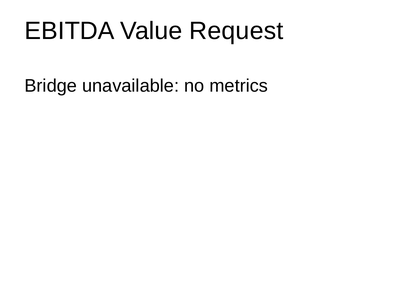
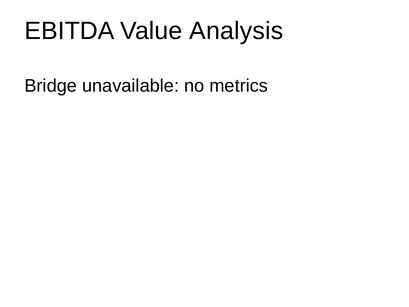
Request: Request -> Analysis
